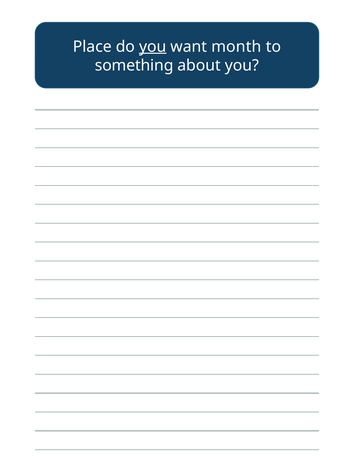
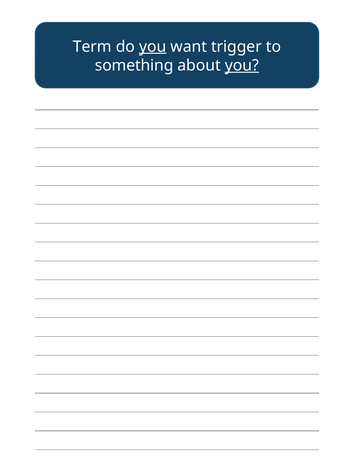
Place: Place -> Term
month: month -> trigger
you at (242, 65) underline: none -> present
